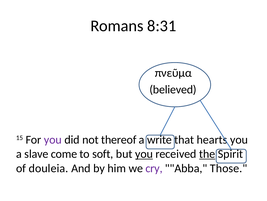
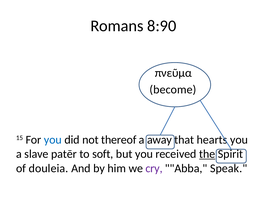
8:31: 8:31 -> 8:90
believed: believed -> become
you at (53, 139) colour: purple -> blue
write: write -> away
come: come -> patēr
you at (144, 153) underline: present -> none
Those: Those -> Speak
